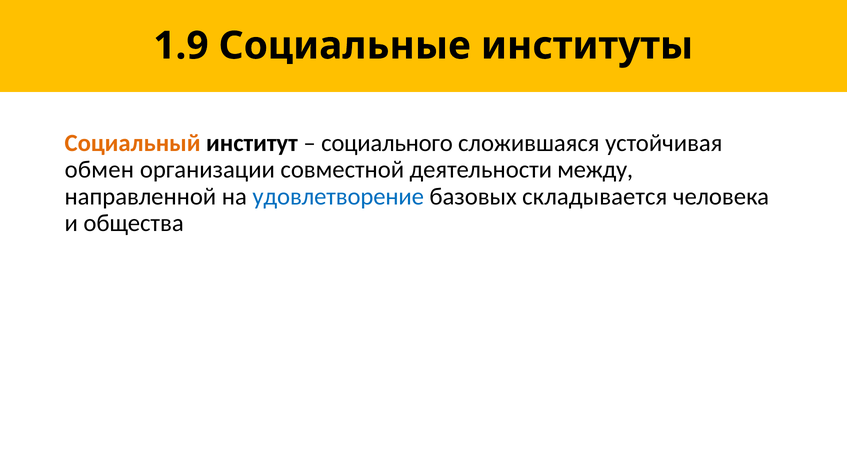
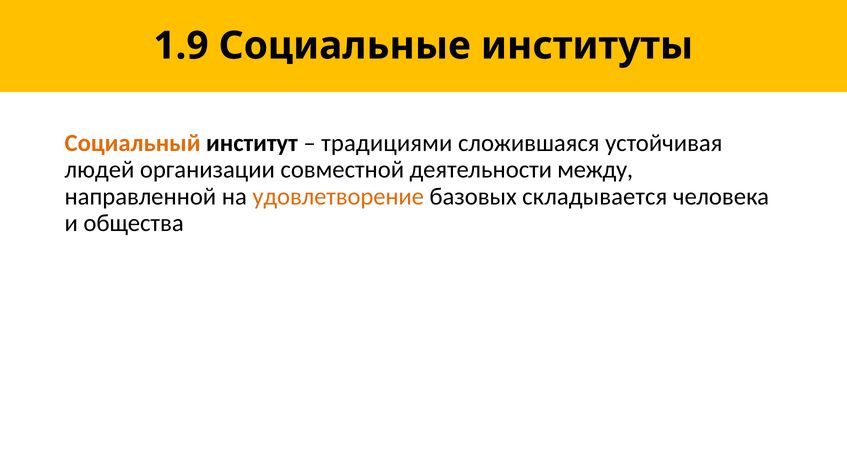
социального: социального -> традициями
обмен: обмен -> людей
удовлетворение colour: blue -> orange
